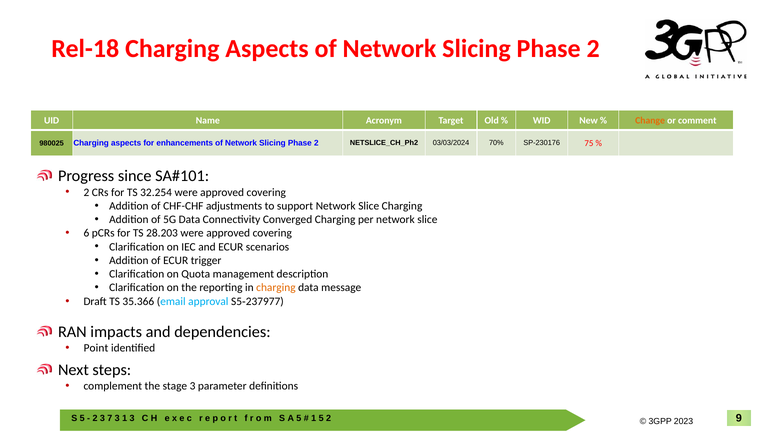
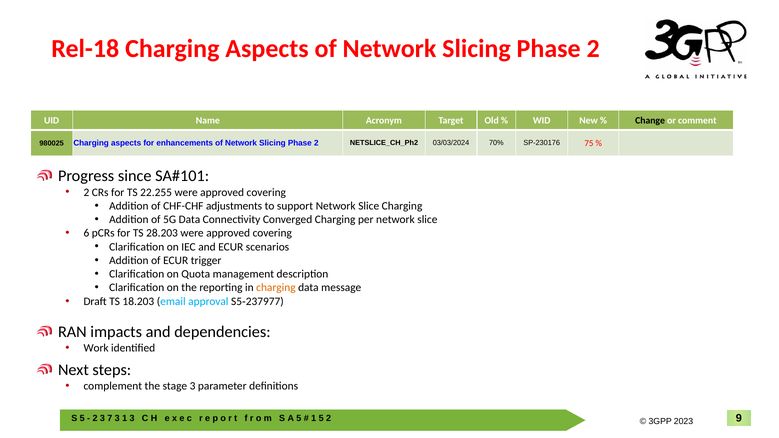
Change colour: orange -> black
32.254: 32.254 -> 22.255
35.366: 35.366 -> 18.203
Point: Point -> Work
